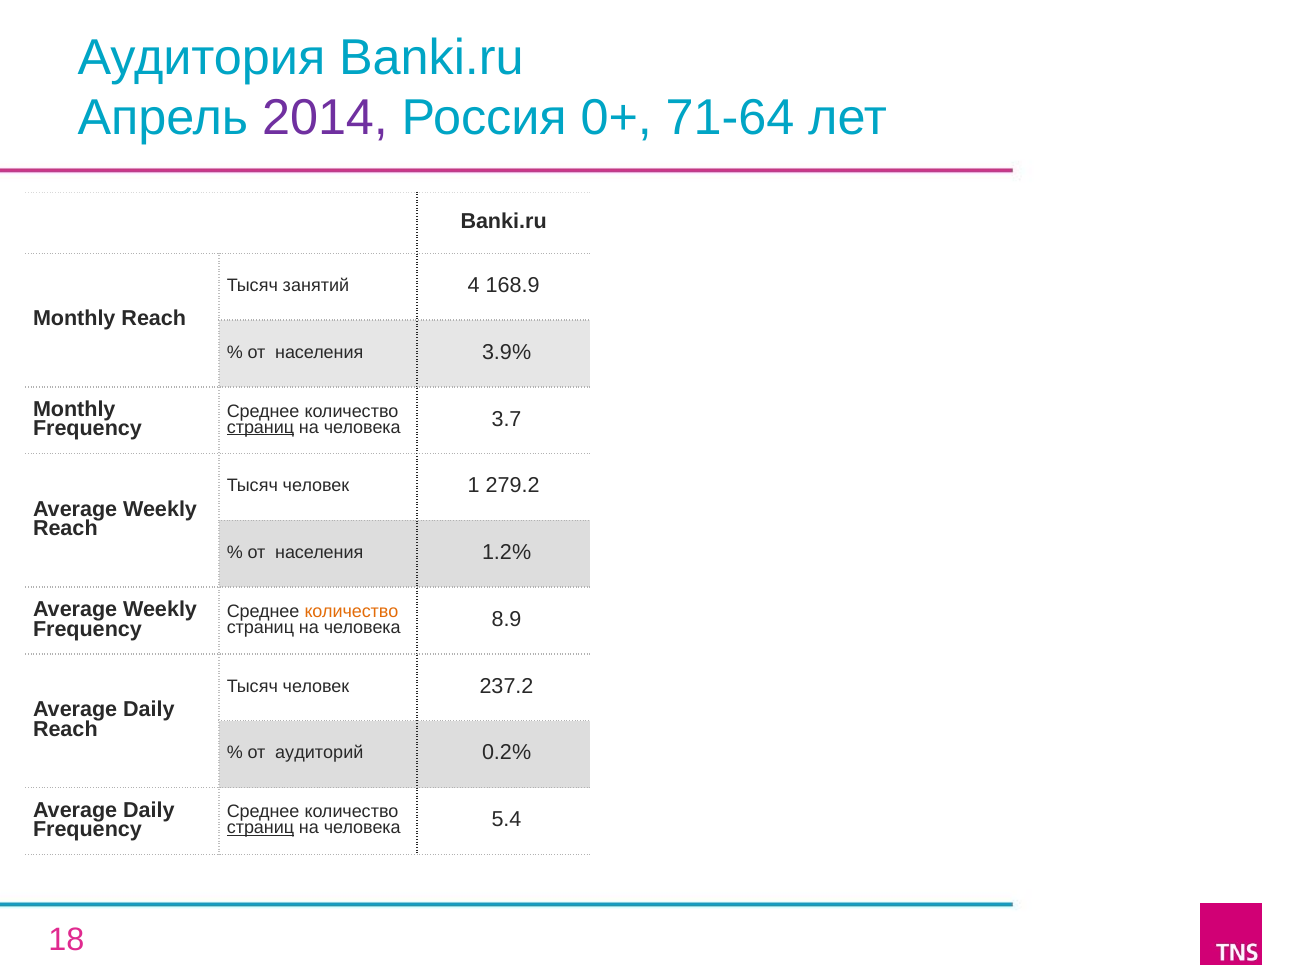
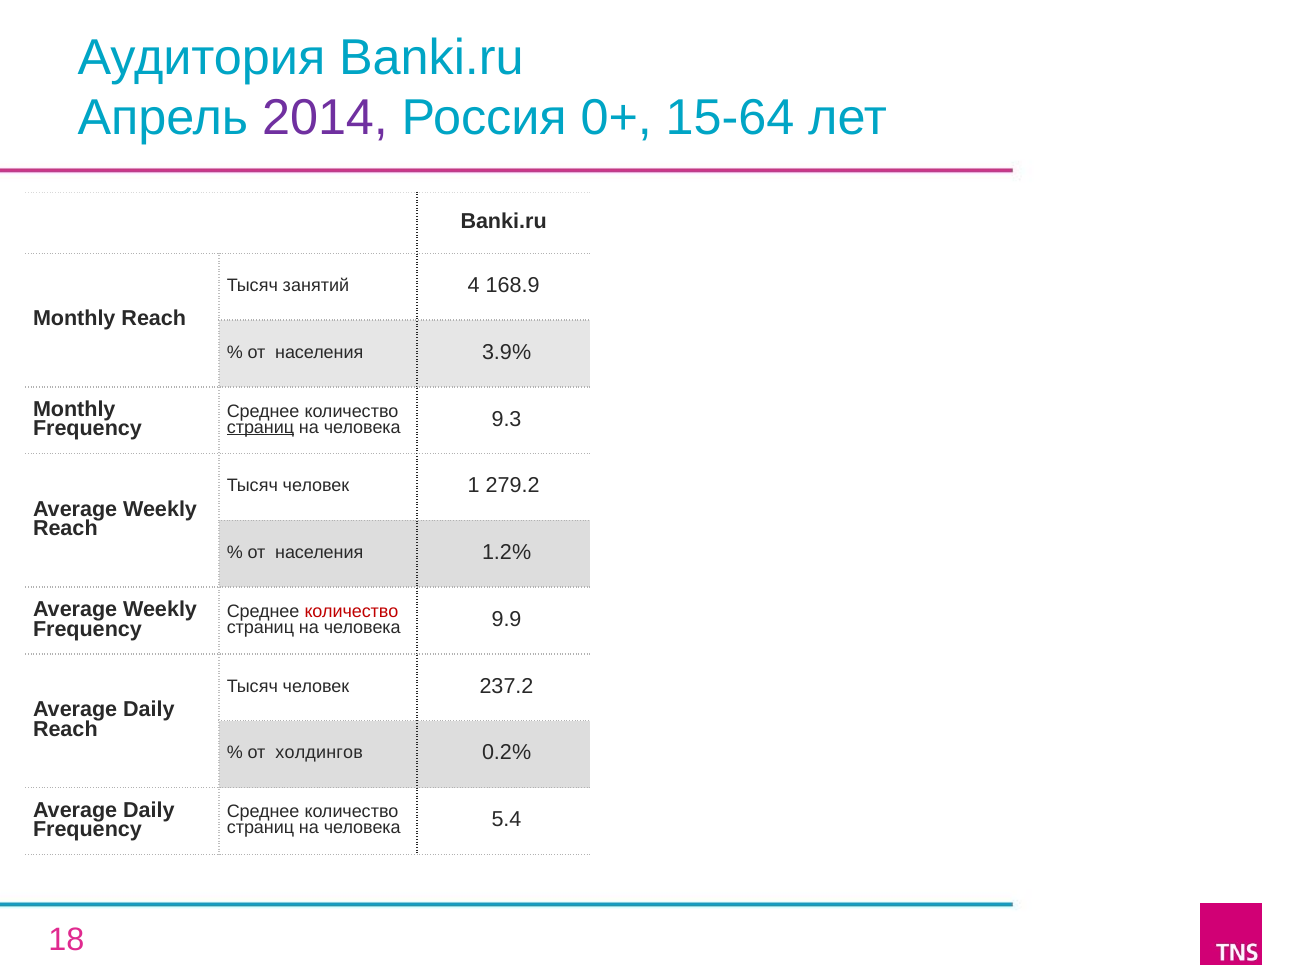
71-64: 71-64 -> 15-64
3.7: 3.7 -> 9.3
количество at (351, 612) colour: orange -> red
8.9: 8.9 -> 9.9
аудиторий: аудиторий -> холдингов
страниц at (260, 828) underline: present -> none
